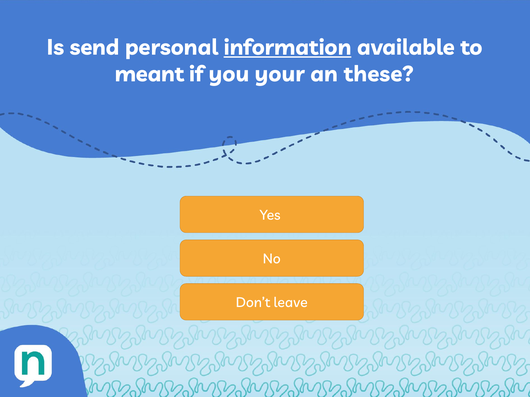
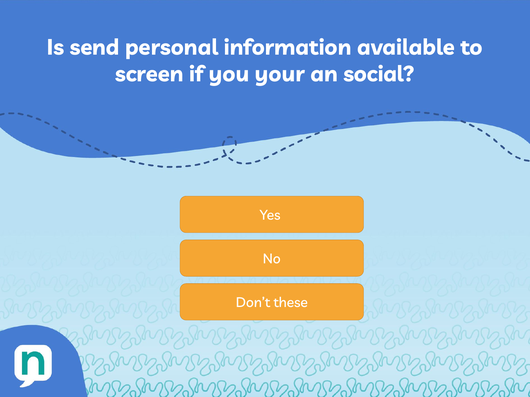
information underline: present -> none
meant: meant -> screen
these: these -> social
leave: leave -> these
